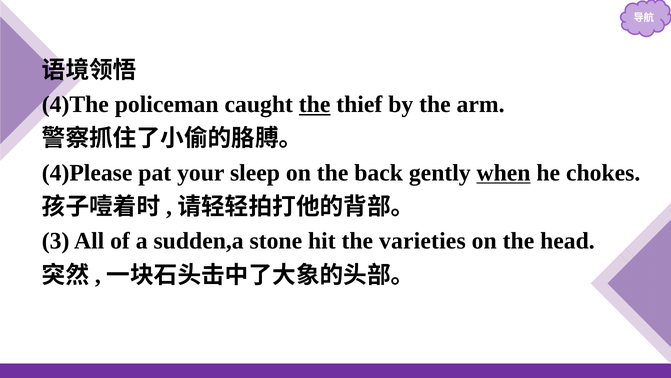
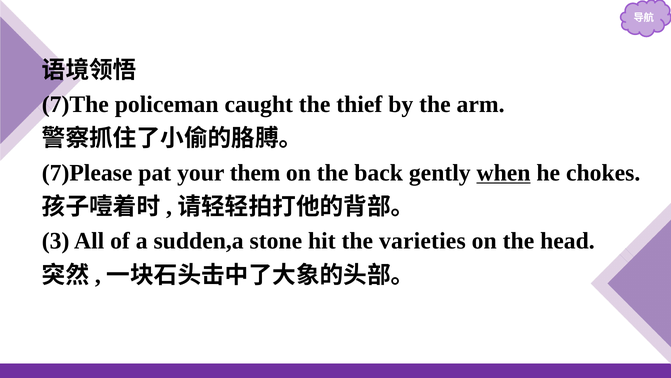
4)The: 4)The -> 7)The
the at (315, 104) underline: present -> none
4)Please: 4)Please -> 7)Please
sleep: sleep -> them
